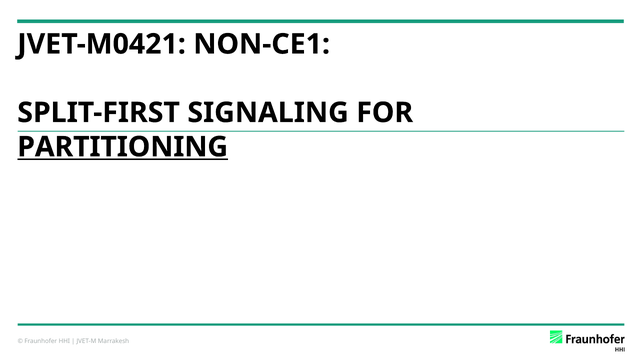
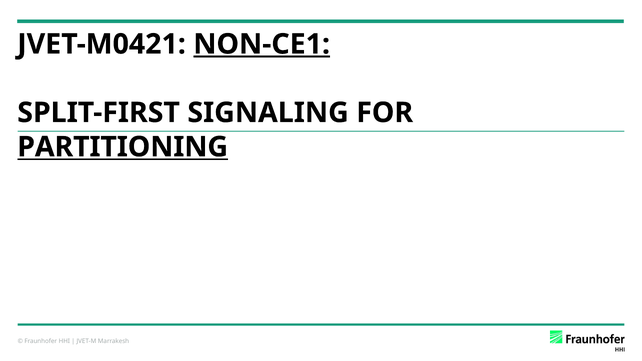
NON-CE1 underline: none -> present
